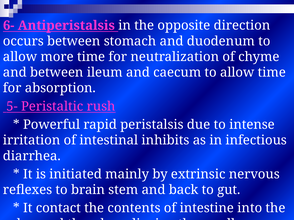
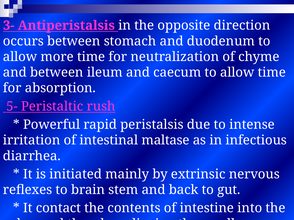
6-: 6- -> 3-
inhibits: inhibits -> maltase
